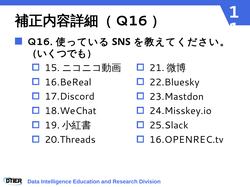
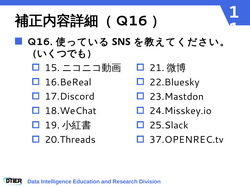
16.OPENREC.tv: 16.OPENREC.tv -> 37.OPENREC.tv
